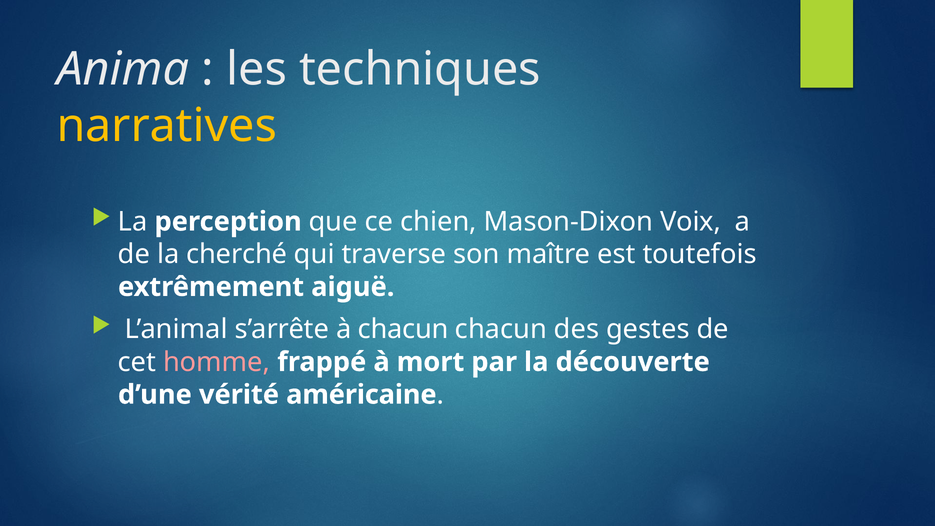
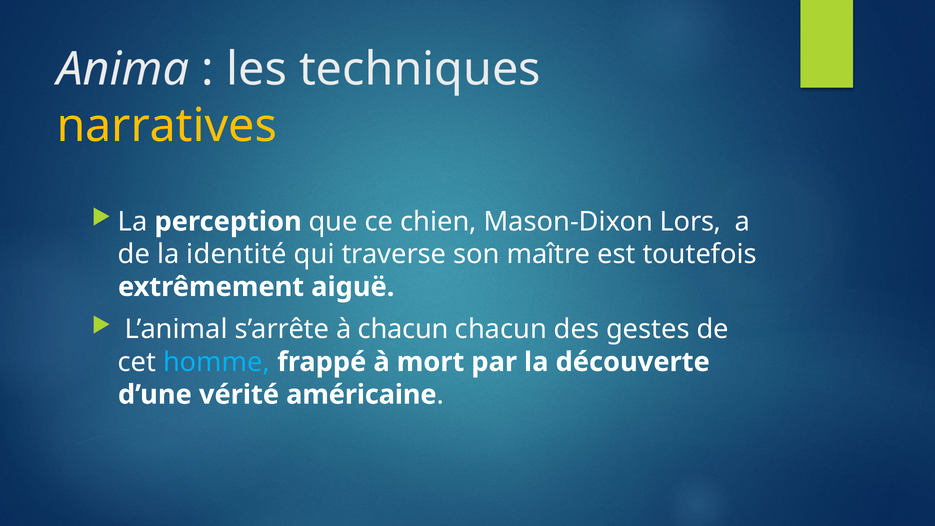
Voix: Voix -> Lors
cherché: cherché -> identité
homme colour: pink -> light blue
